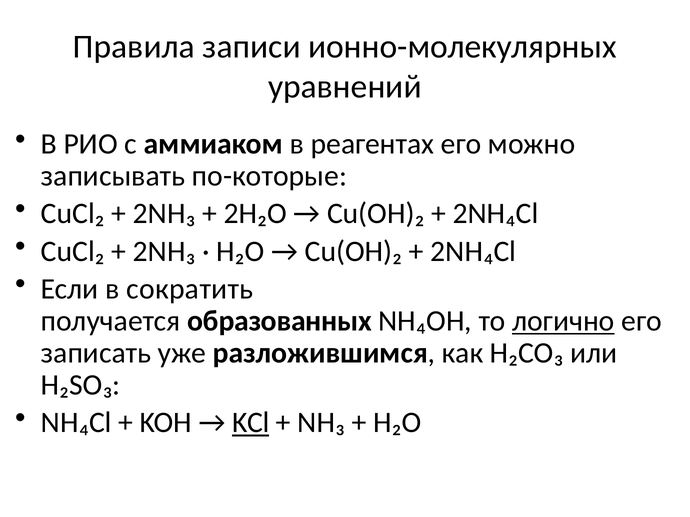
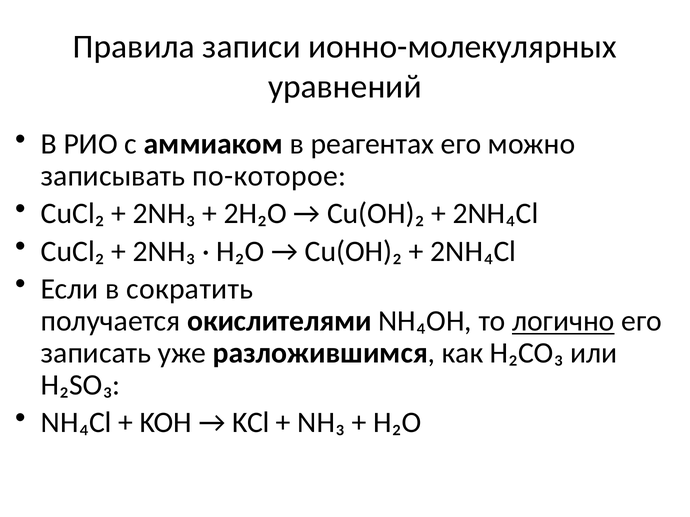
по-которые: по-которые -> по-которое
образованных: образованных -> окислителями
KCl underline: present -> none
